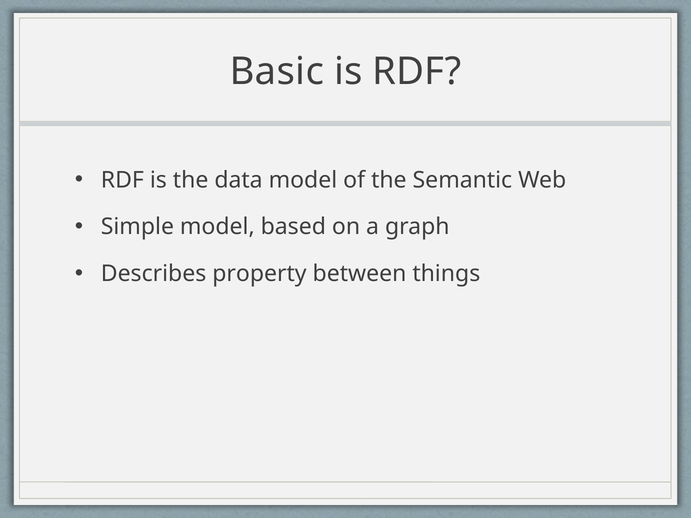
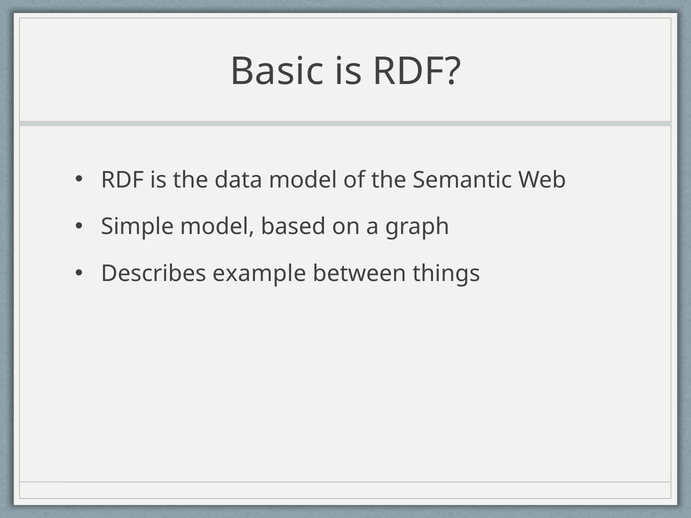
property: property -> example
